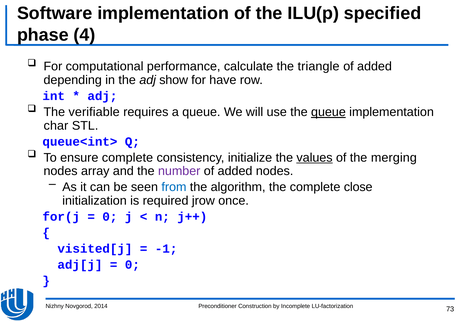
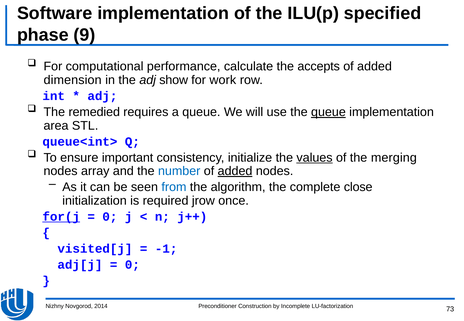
4: 4 -> 9
triangle: triangle -> accepts
depending: depending -> dimension
have: have -> work
verifiable: verifiable -> remedied
char: char -> area
ensure complete: complete -> important
number colour: purple -> blue
added at (235, 171) underline: none -> present
for(j underline: none -> present
